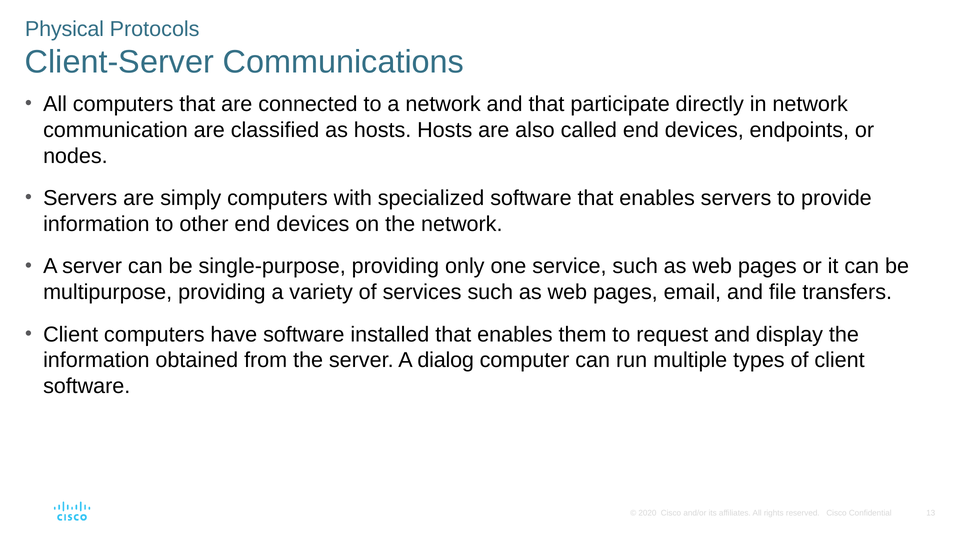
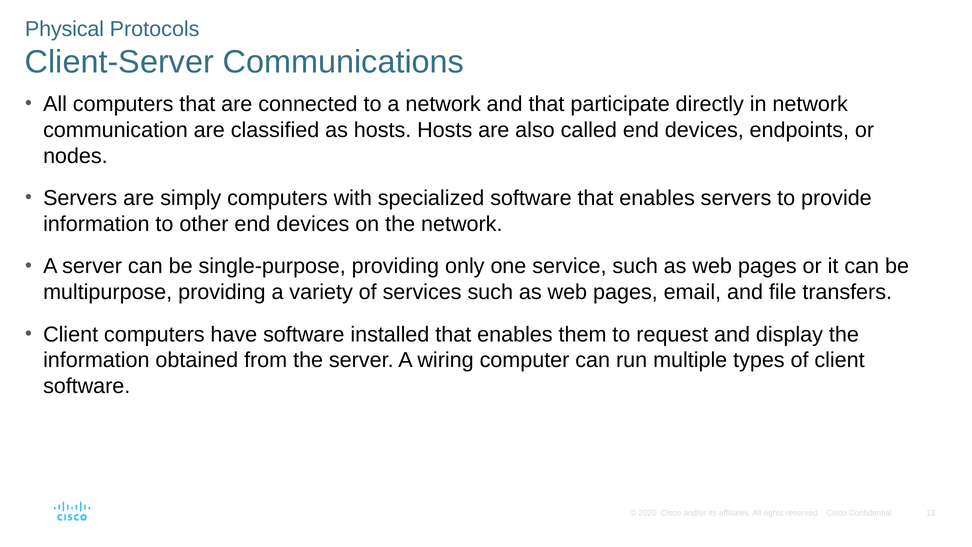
dialog: dialog -> wiring
